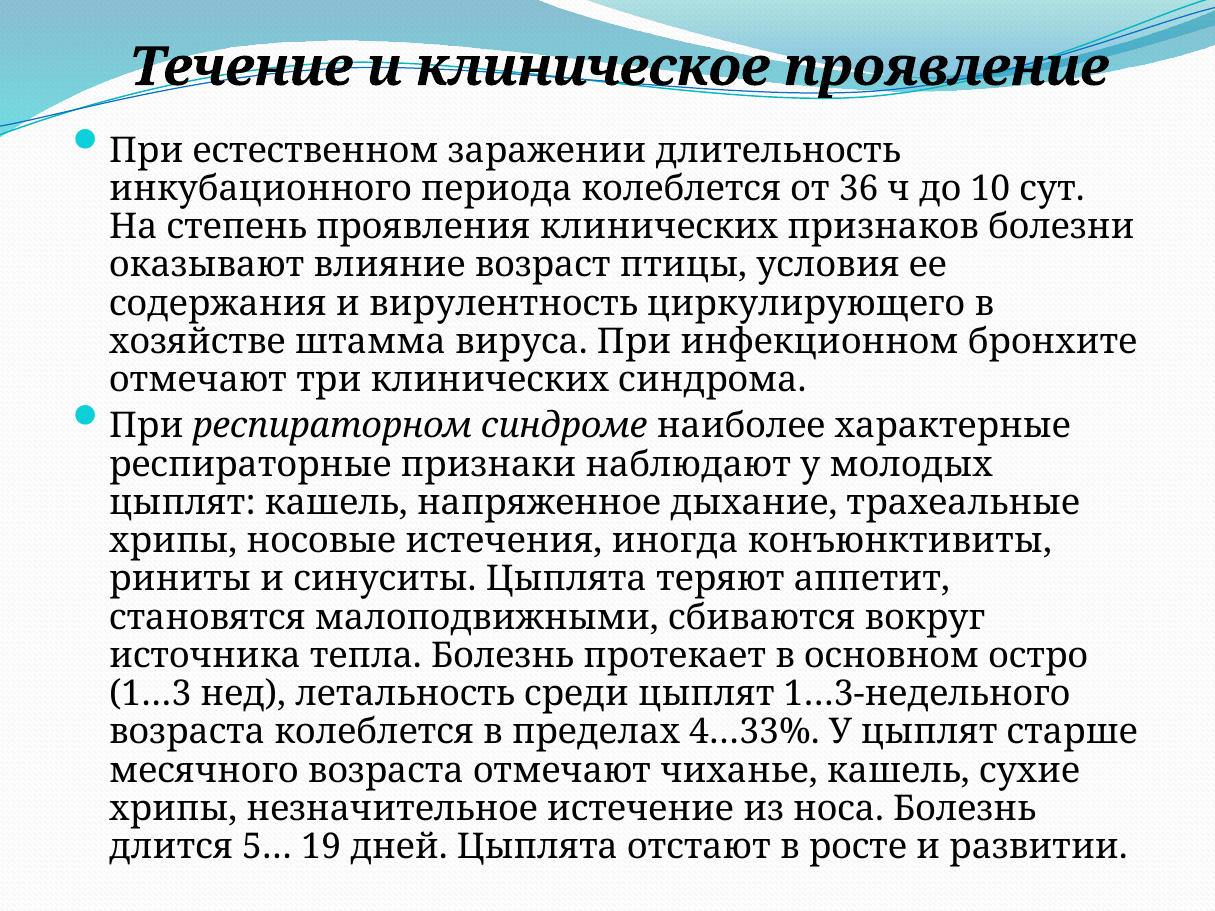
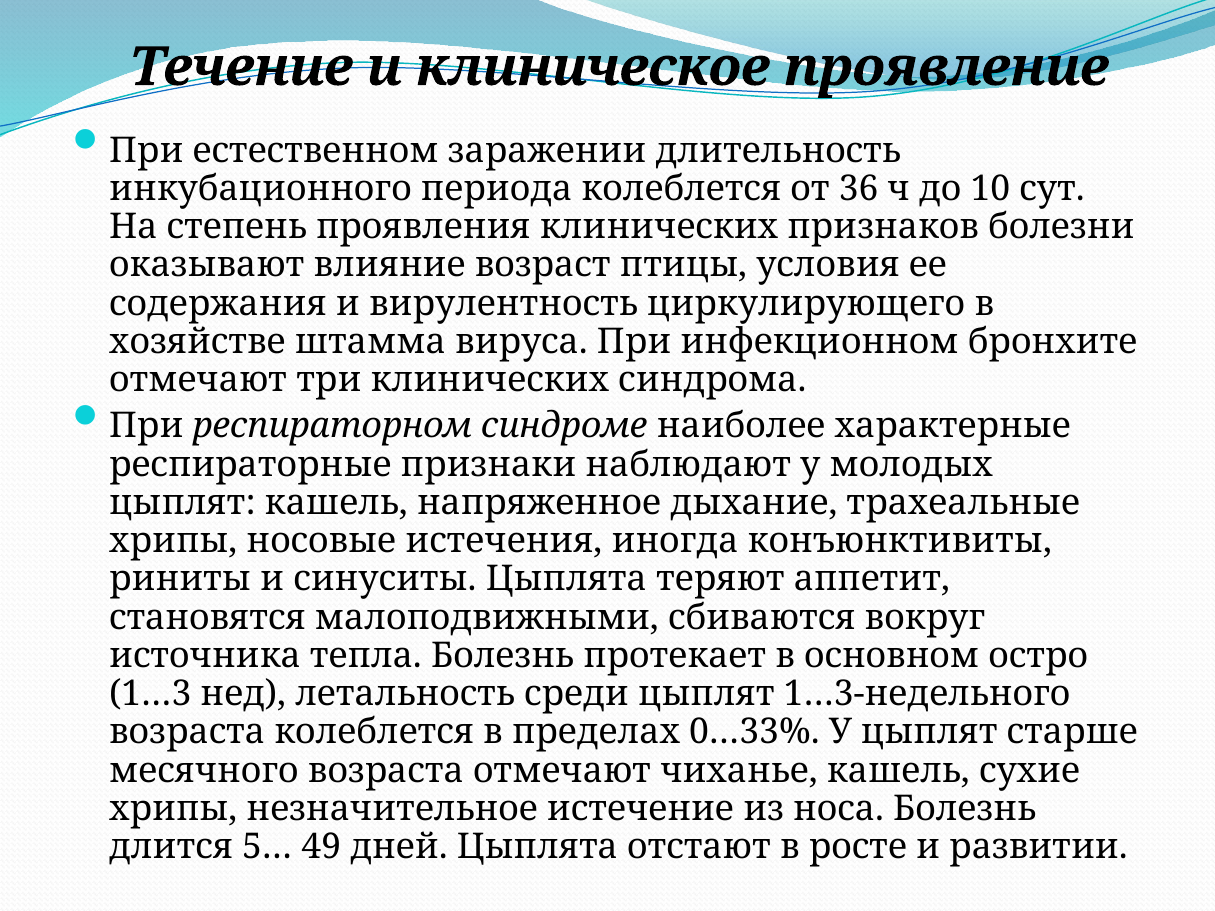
4…33%: 4…33% -> 0…33%
19: 19 -> 49
